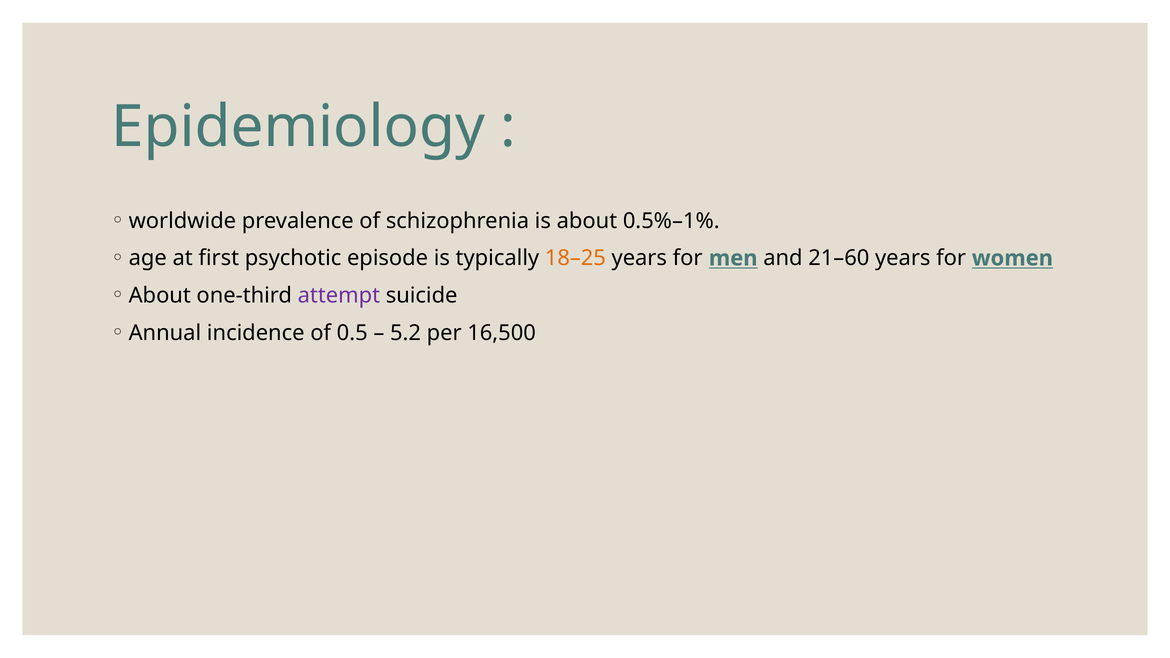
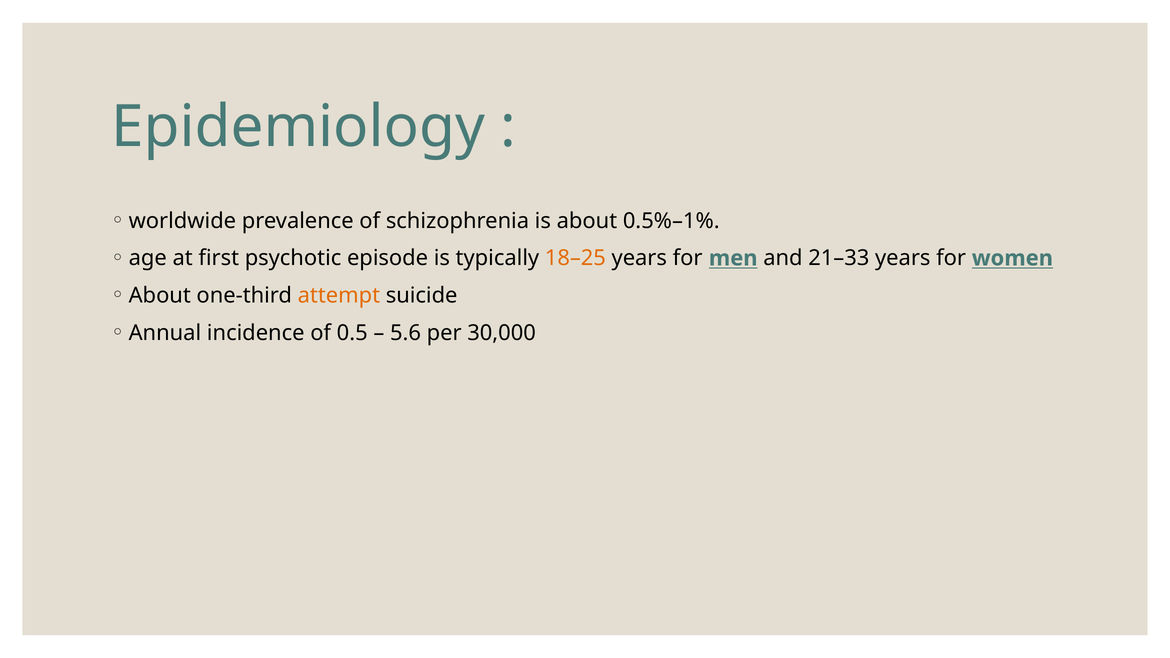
21–60: 21–60 -> 21–33
attempt colour: purple -> orange
5.2: 5.2 -> 5.6
16,500: 16,500 -> 30,000
